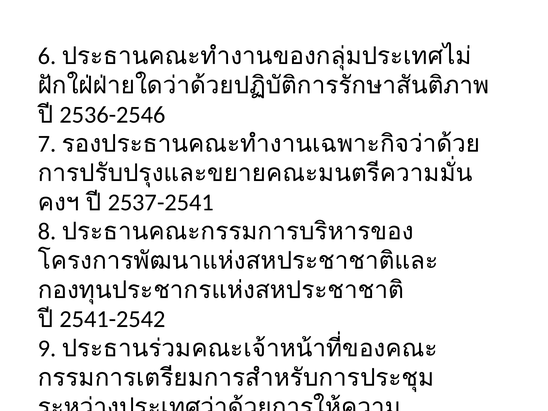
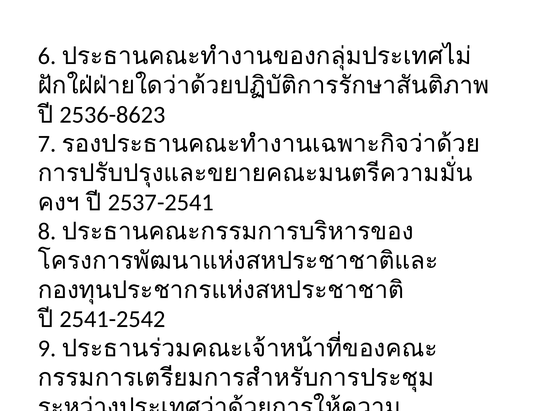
2536-2546: 2536-2546 -> 2536-8623
